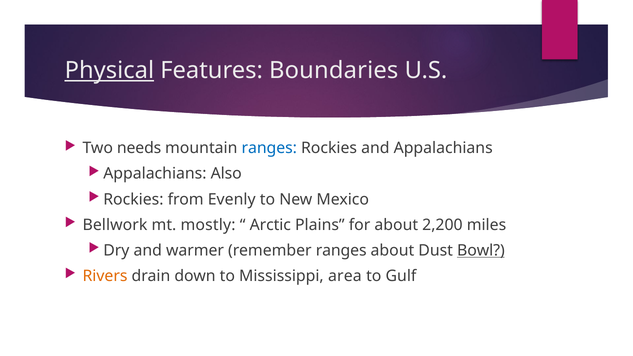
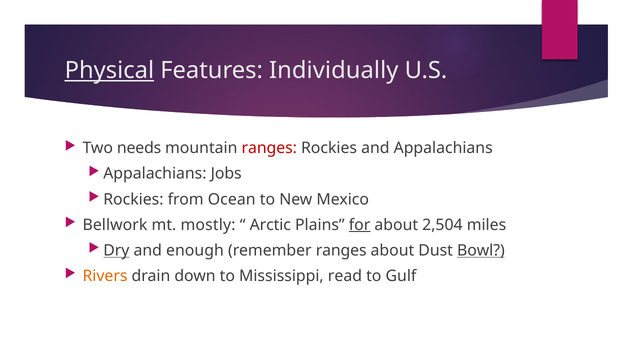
Boundaries: Boundaries -> Individually
ranges at (269, 148) colour: blue -> red
Also: Also -> Jobs
Evenly: Evenly -> Ocean
for underline: none -> present
2,200: 2,200 -> 2,504
Dry underline: none -> present
warmer: warmer -> enough
area: area -> read
